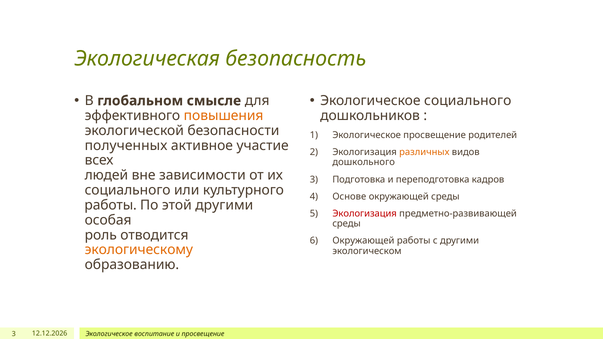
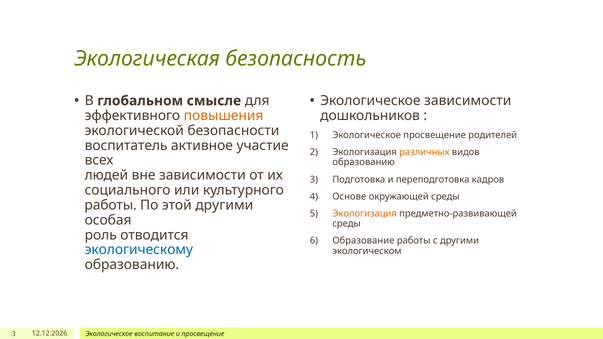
Экологическое социального: социального -> зависимости
полученных: полученных -> воспитатель
дошкольного at (364, 162): дошкольного -> образованию
Экологизация at (365, 214) colour: red -> orange
Окружающей at (363, 241): Окружающей -> Образование
экологическому colour: orange -> blue
